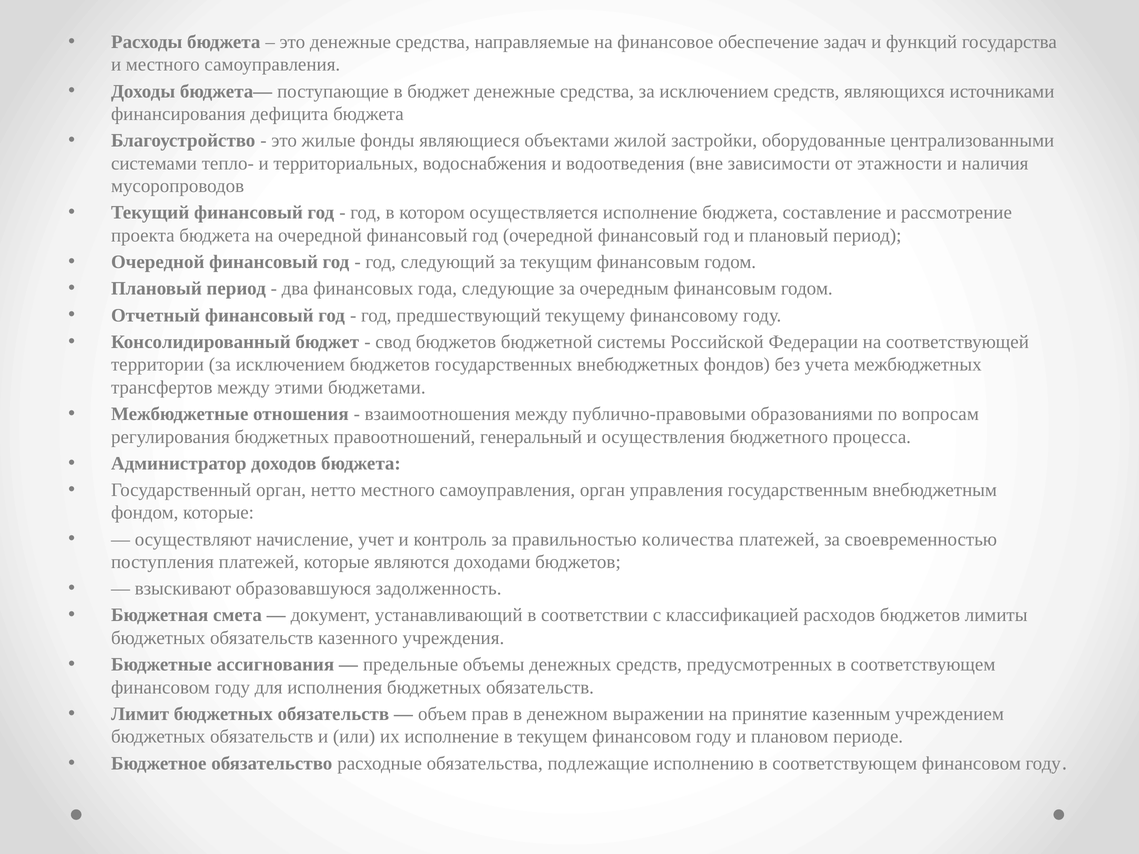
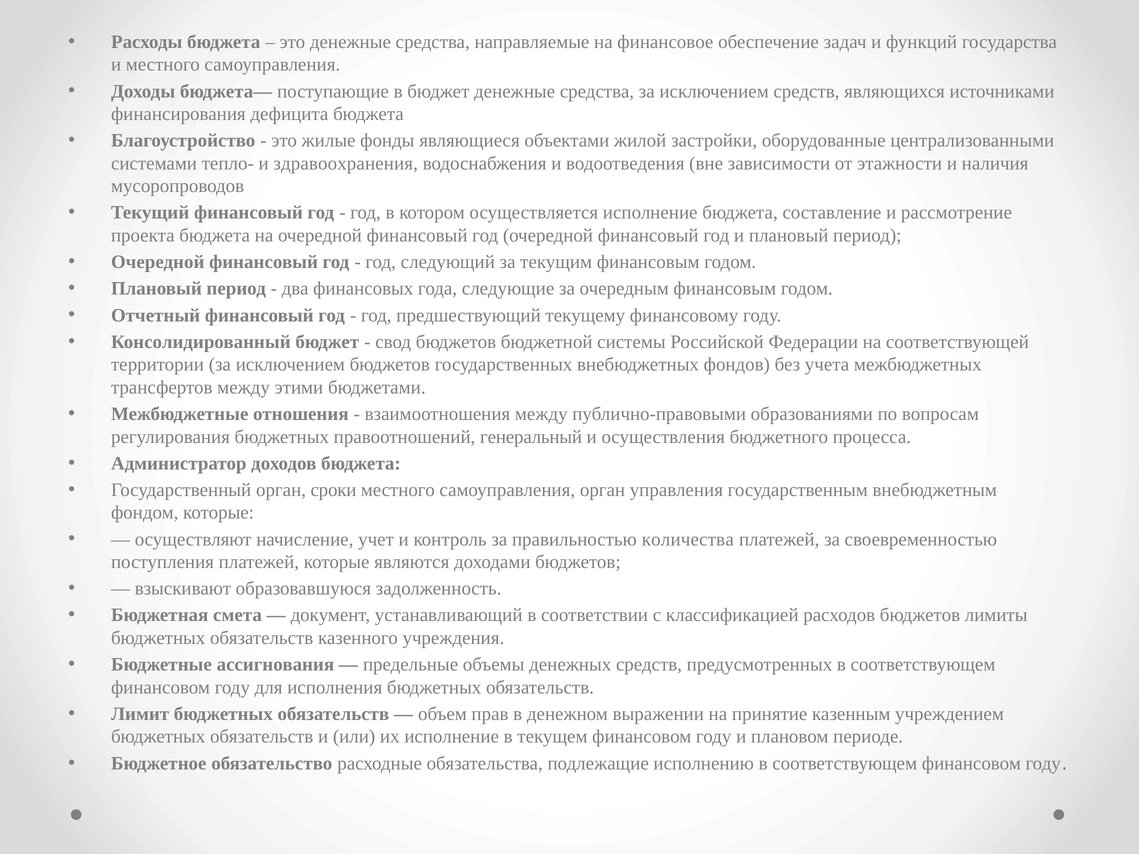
территориальных: территориальных -> здравоохранения
нетто: нетто -> сроки
